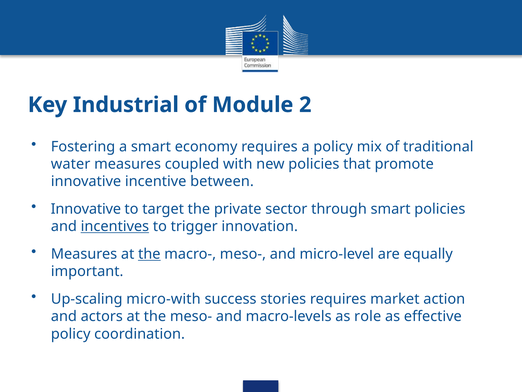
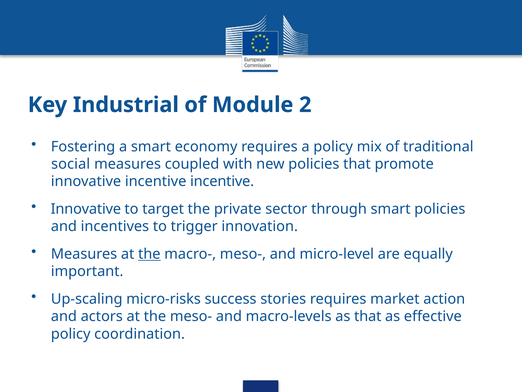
water: water -> social
incentive between: between -> incentive
incentives underline: present -> none
micro-with: micro-with -> micro-risks
as role: role -> that
